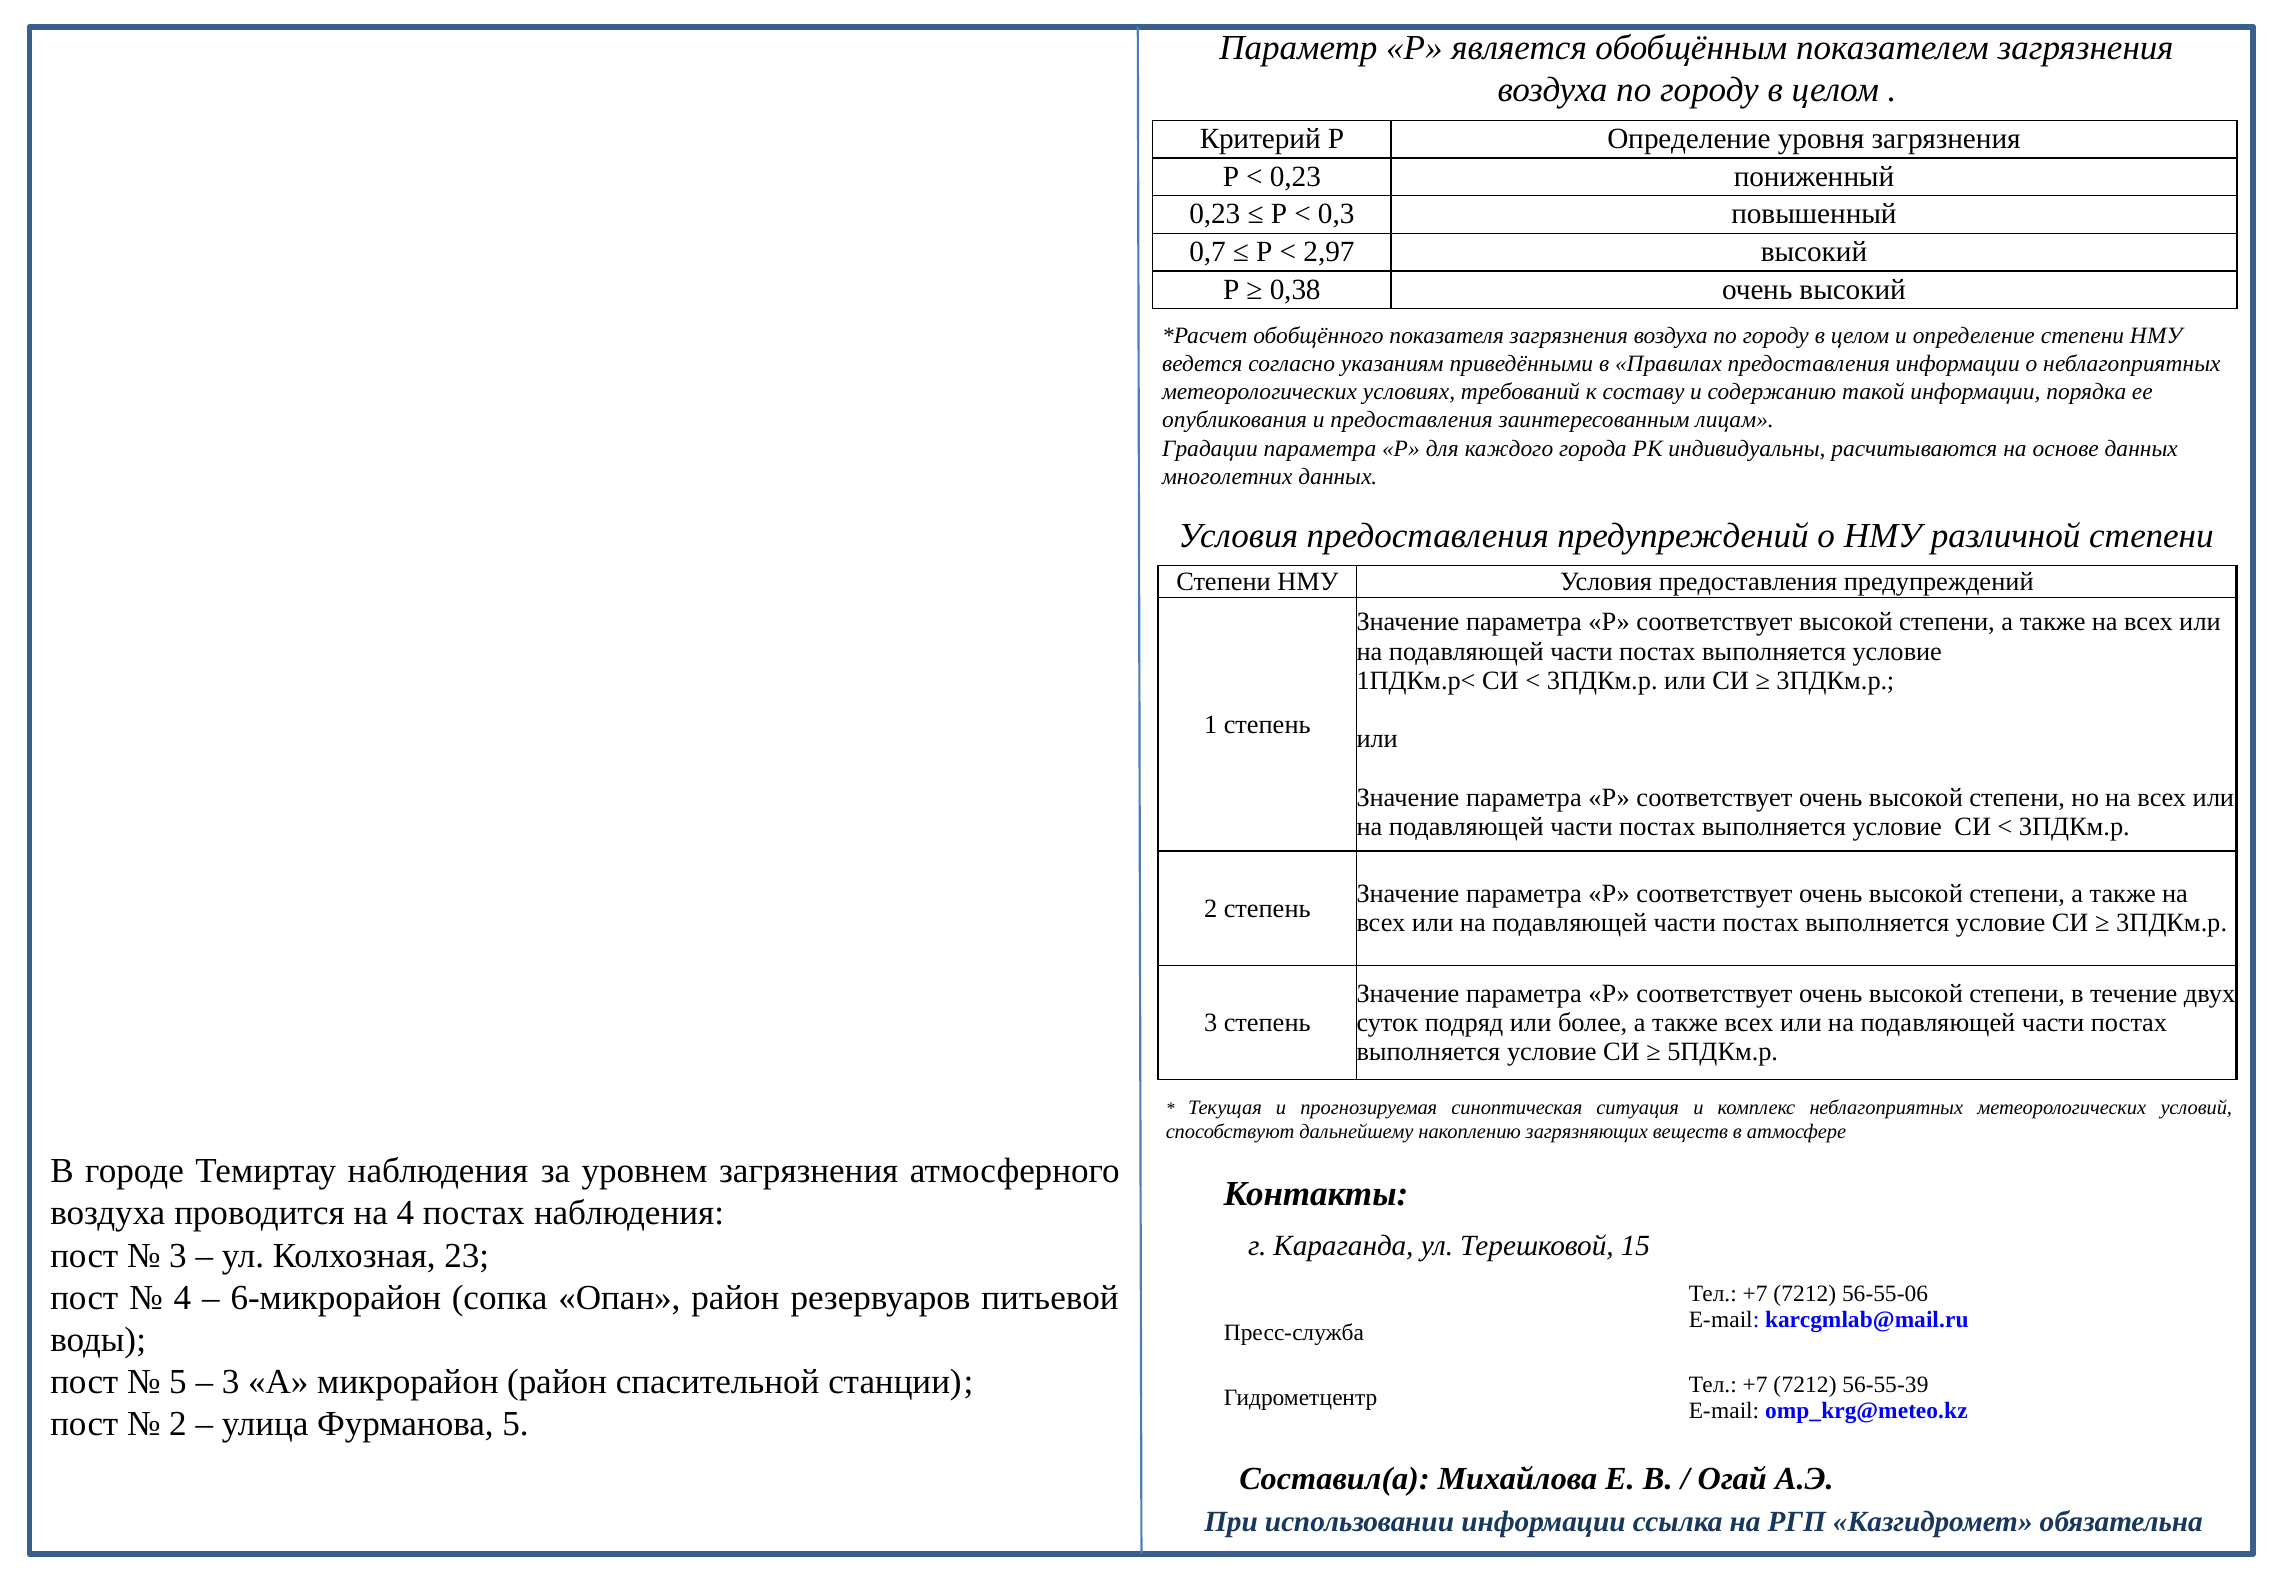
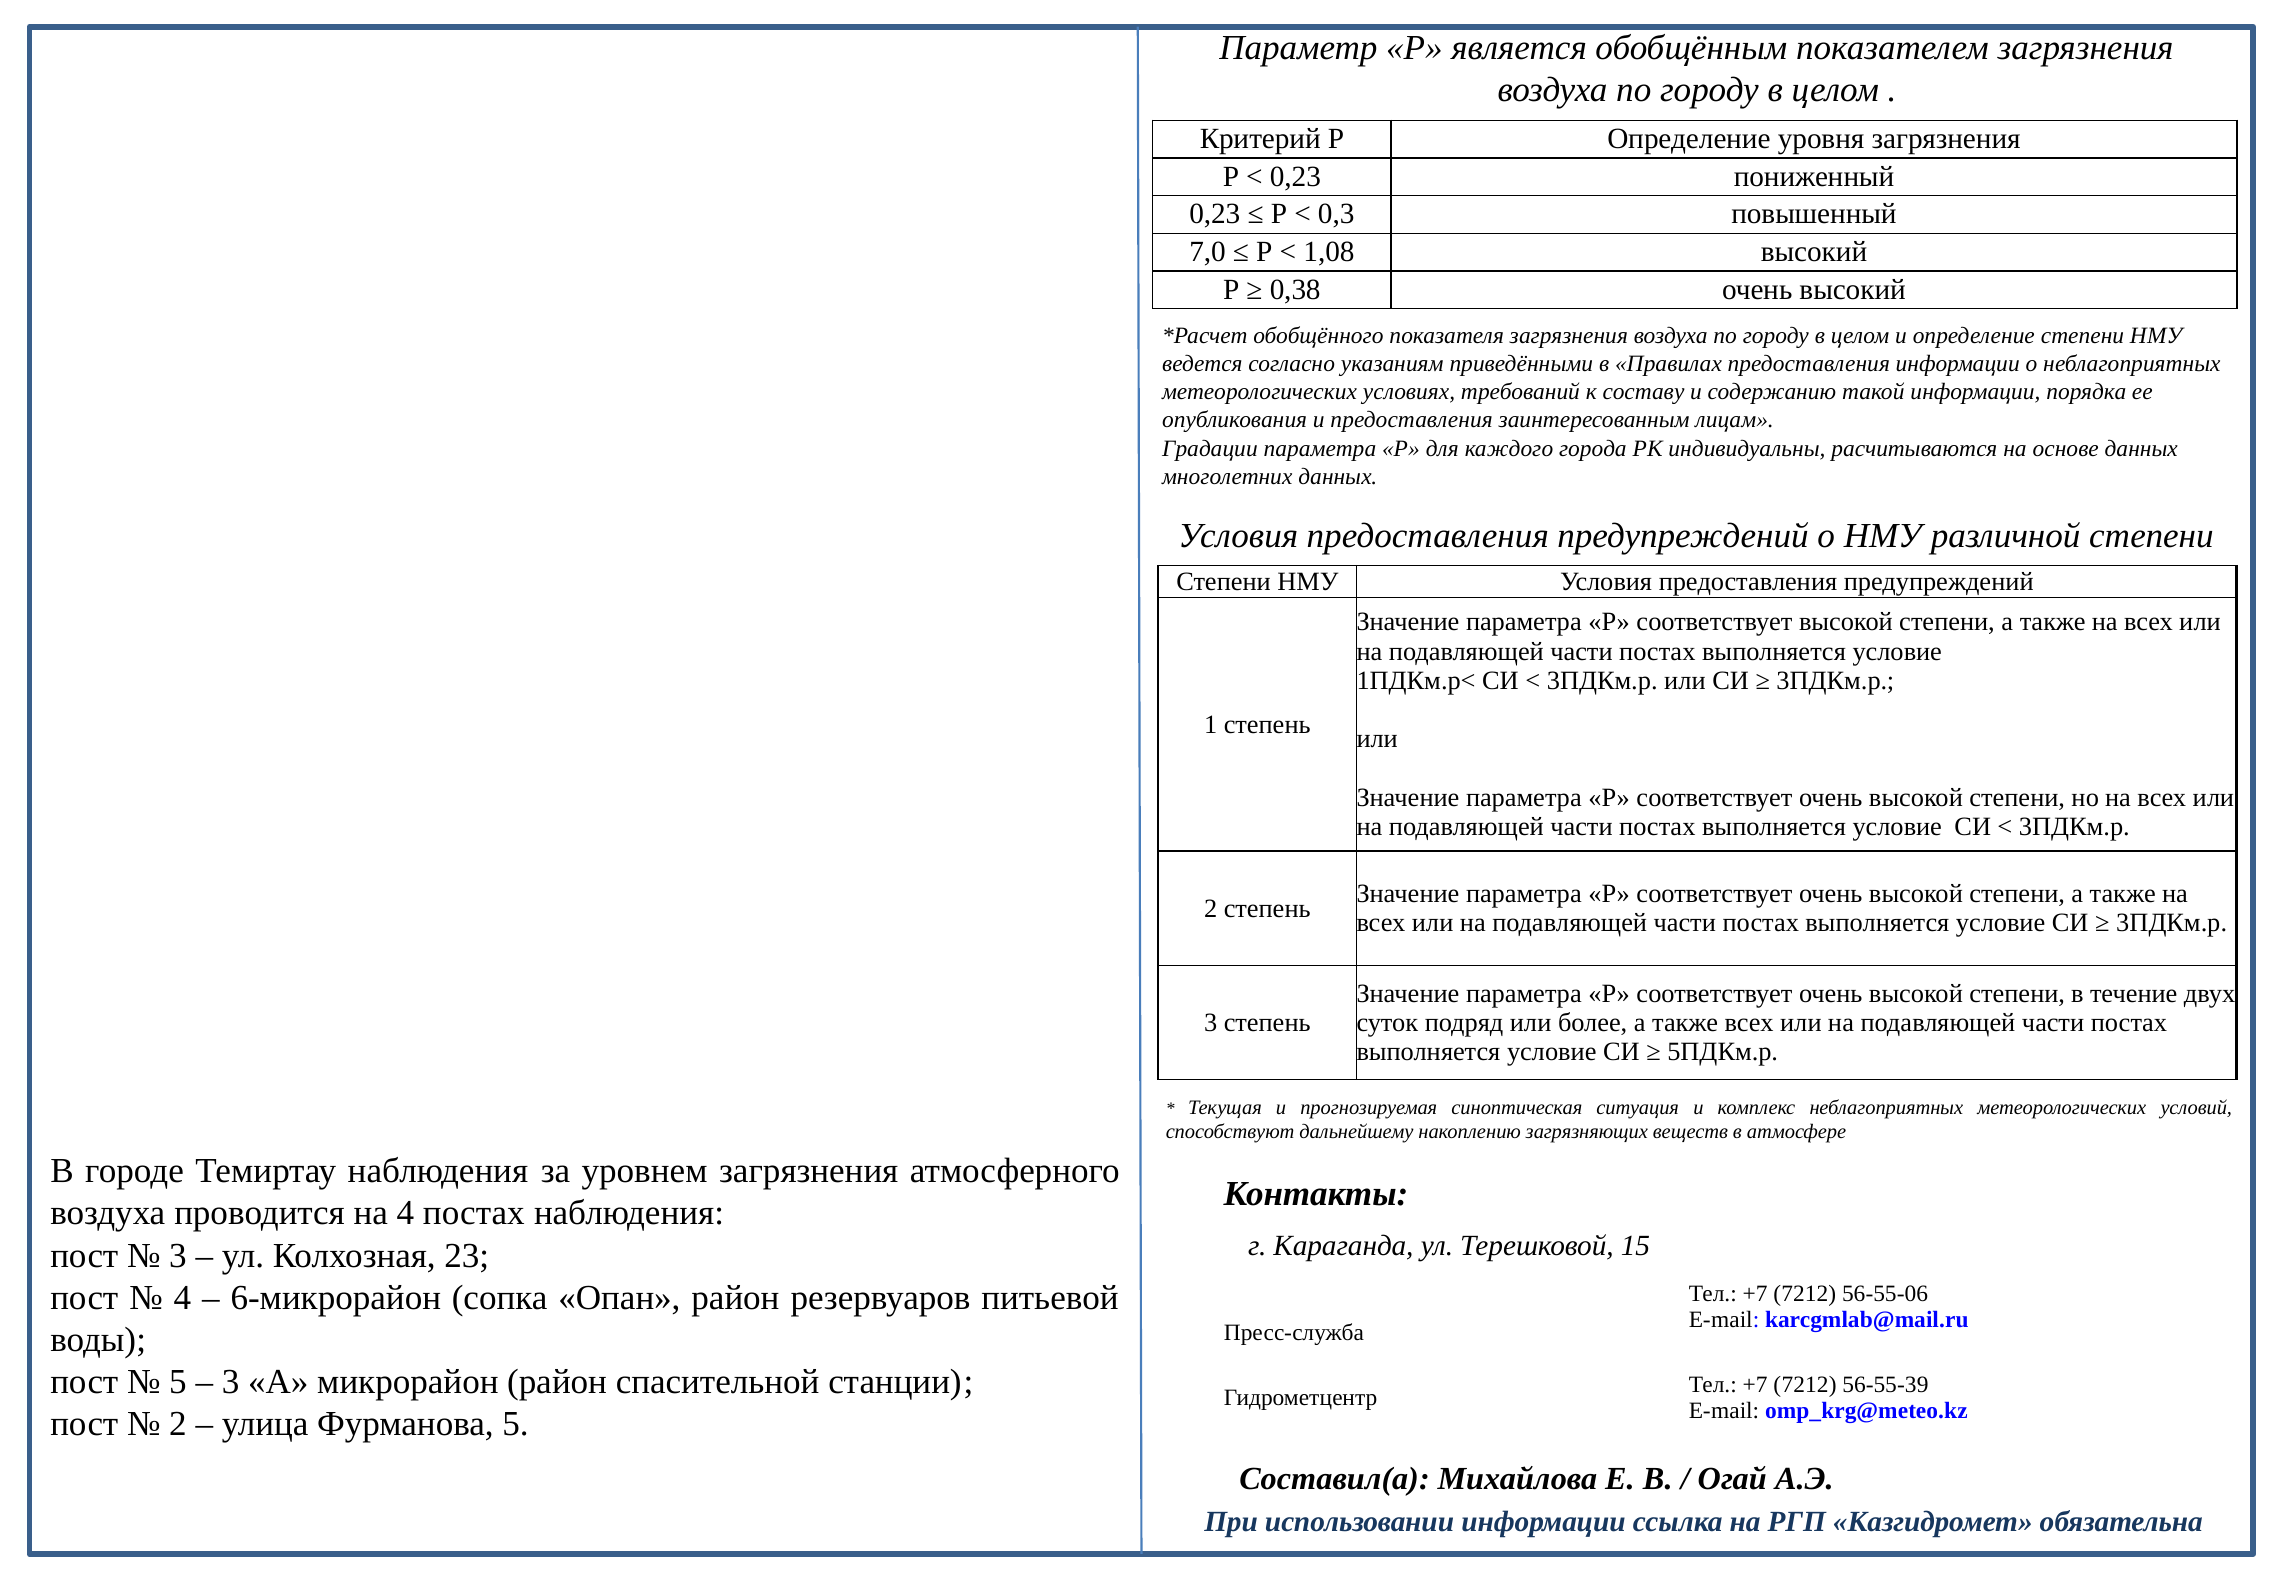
0,7: 0,7 -> 7,0
2,97: 2,97 -> 1,08
